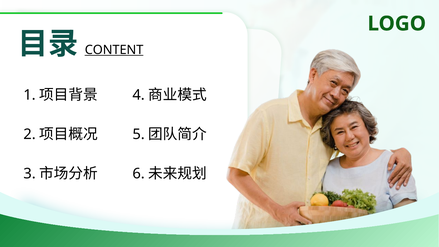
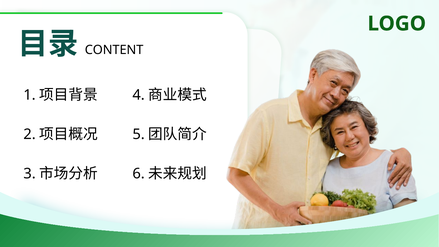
CONTENT underline: present -> none
